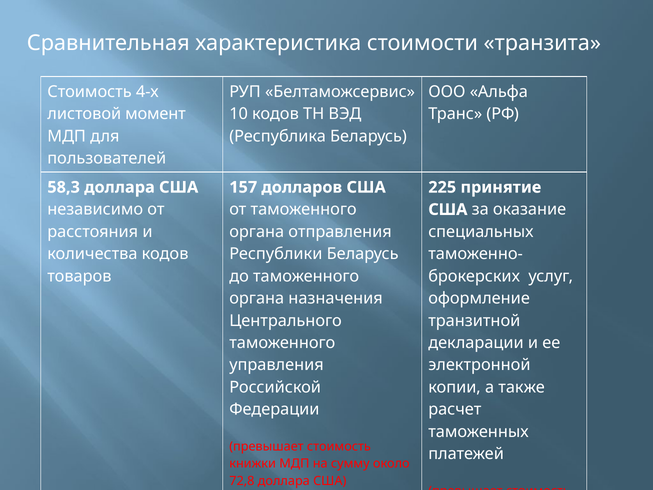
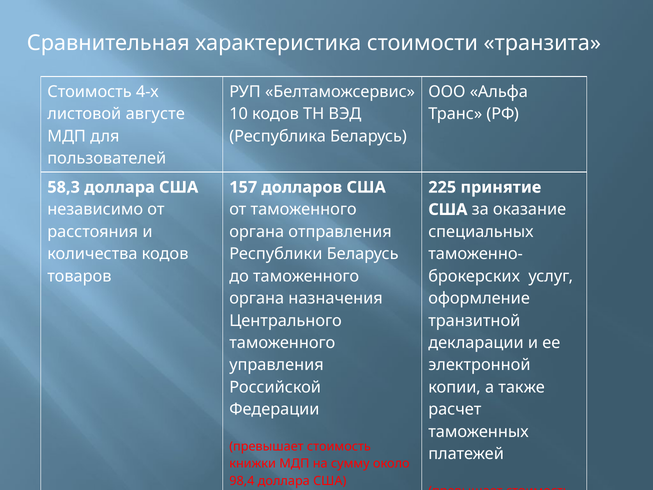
момент: момент -> августе
72,8: 72,8 -> 98,4
